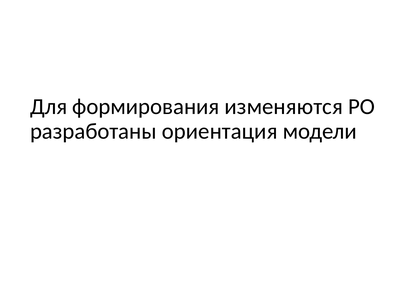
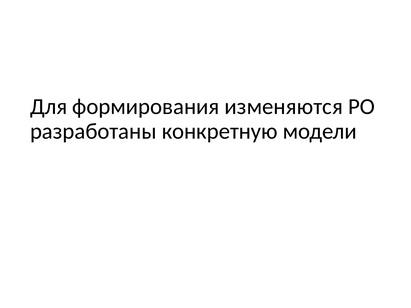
ориентация: ориентация -> конкретную
